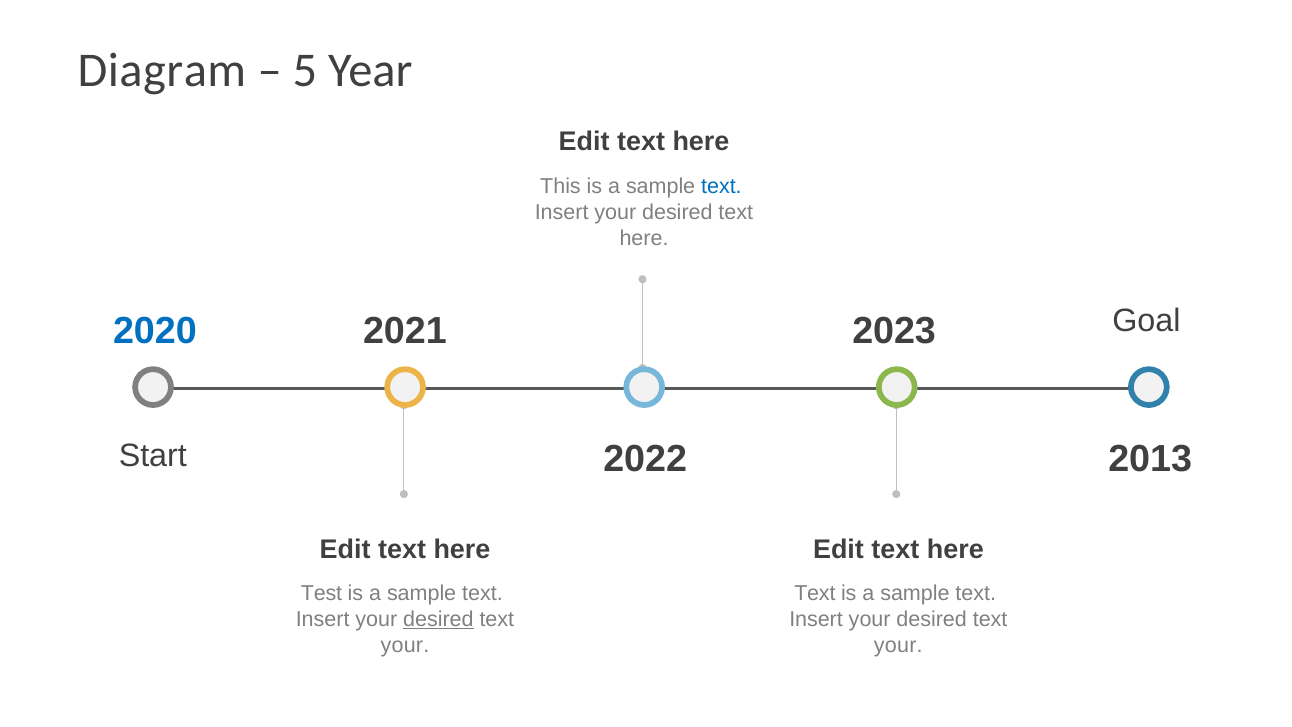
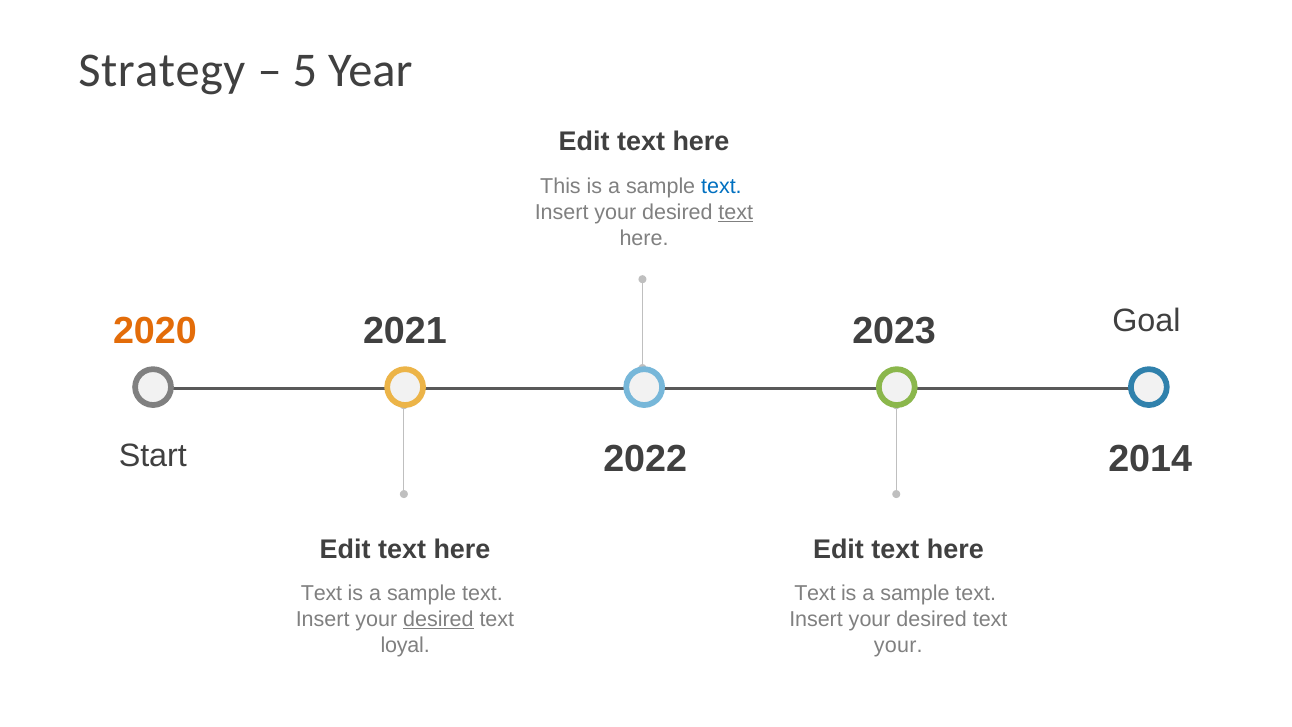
Diagram: Diagram -> Strategy
text at (736, 212) underline: none -> present
2020 colour: blue -> orange
2013: 2013 -> 2014
Test at (322, 593): Test -> Text
your at (405, 645): your -> loyal
